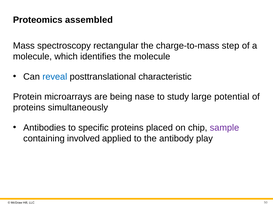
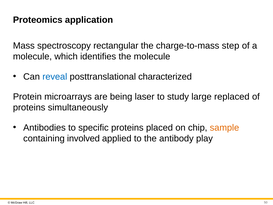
assembled: assembled -> application
characteristic: characteristic -> characterized
nase: nase -> laser
potential: potential -> replaced
sample colour: purple -> orange
